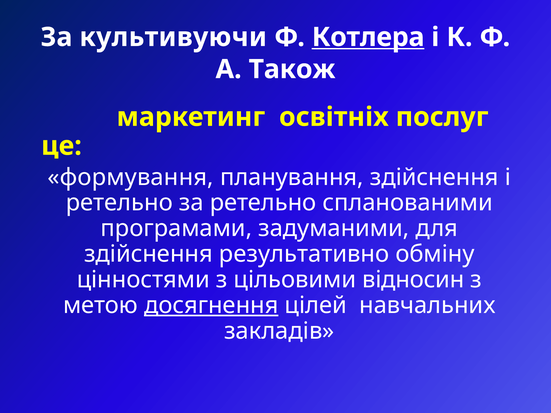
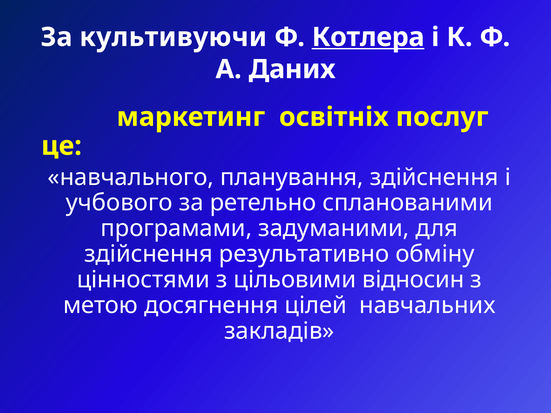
Також: Також -> Даних
формування: формування -> навчального
ретельно at (119, 203): ретельно -> учбового
досягнення underline: present -> none
